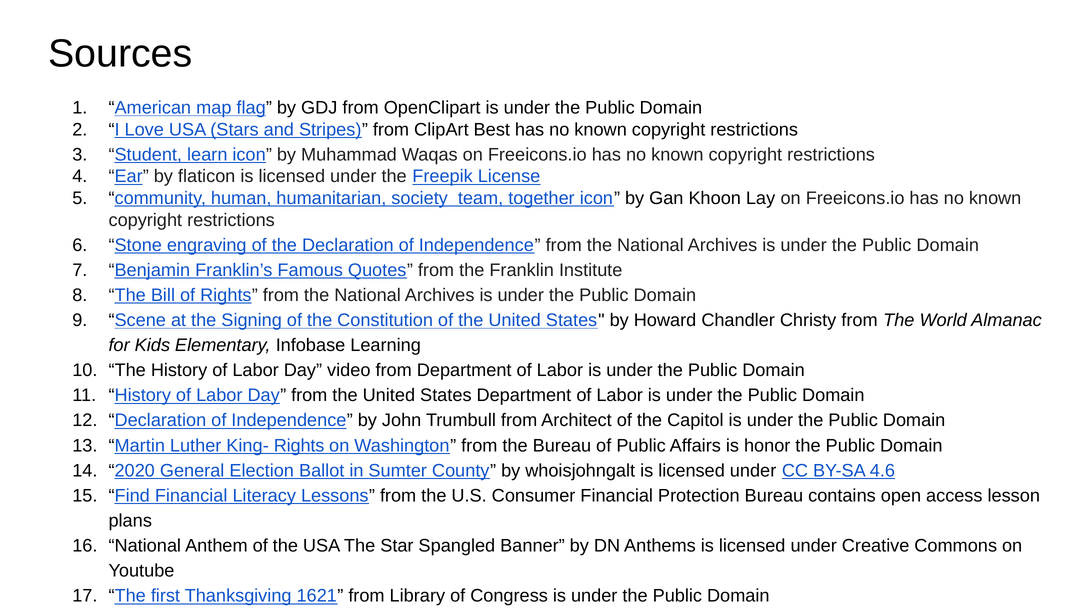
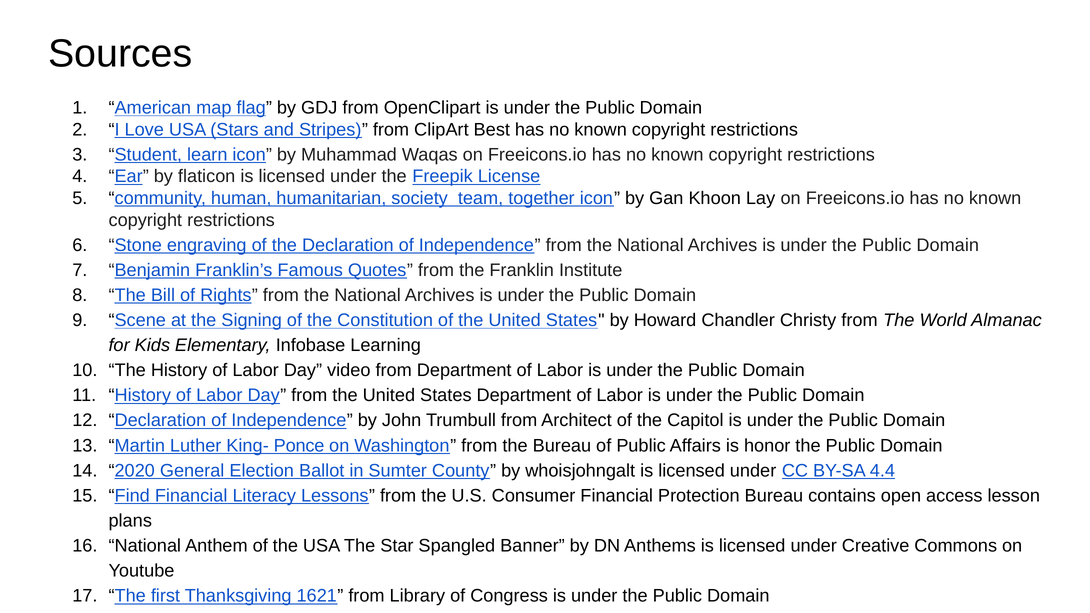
King- Rights: Rights -> Ponce
4.6: 4.6 -> 4.4
